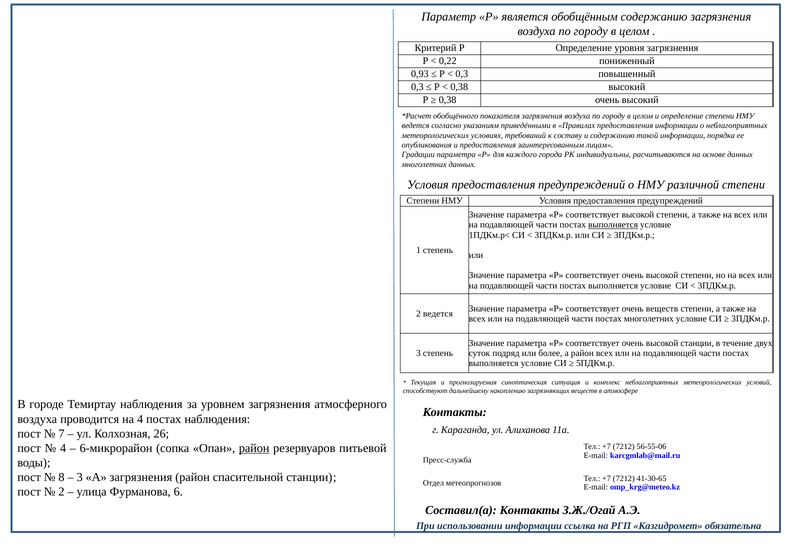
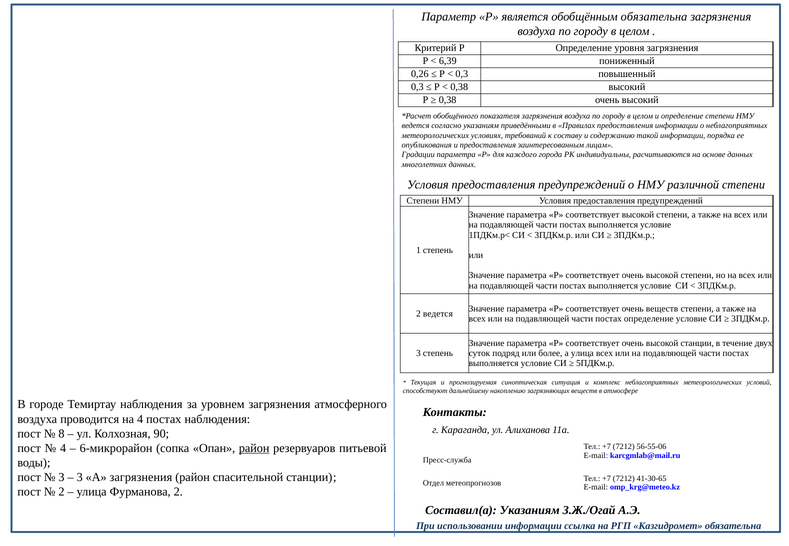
обобщённым содержанию: содержанию -> обязательна
0,22: 0,22 -> 6,39
0,93: 0,93 -> 0,26
выполняется at (613, 225) underline: present -> none
постах многолетних: многолетних -> определение
а район: район -> улица
7: 7 -> 8
26: 26 -> 90
8 at (62, 477): 8 -> 3
Фурманова 6: 6 -> 2
Составил(а Контакты: Контакты -> Указаниям
